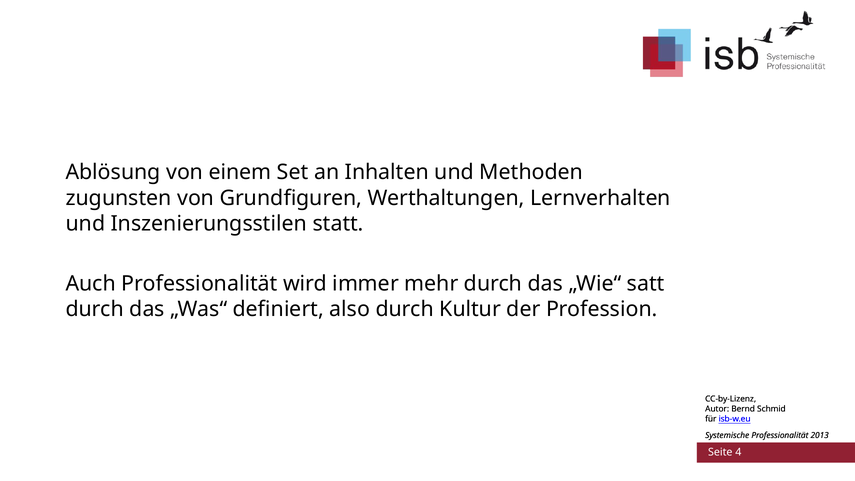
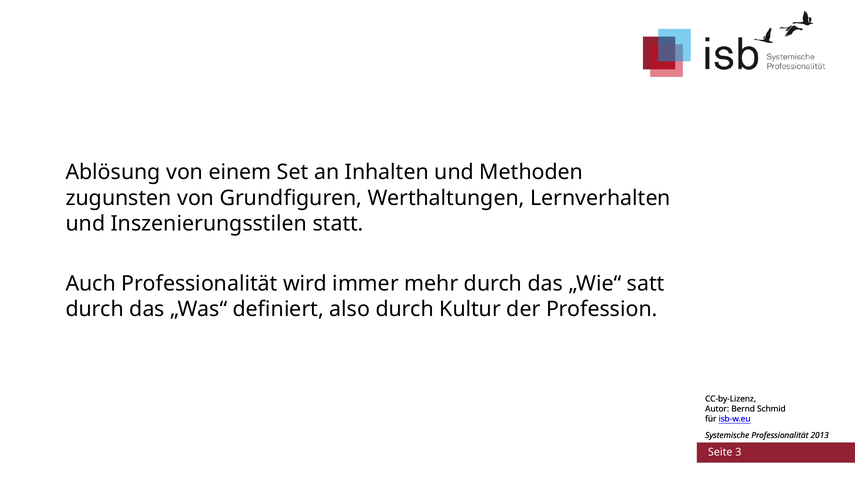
4: 4 -> 3
